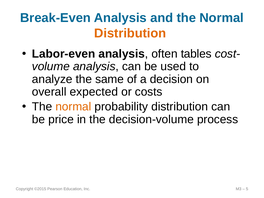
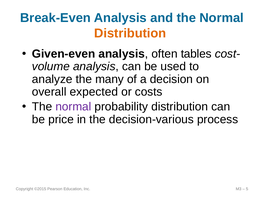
Labor-even: Labor-even -> Given-even
same: same -> many
normal at (73, 107) colour: orange -> purple
decision-volume: decision-volume -> decision-various
